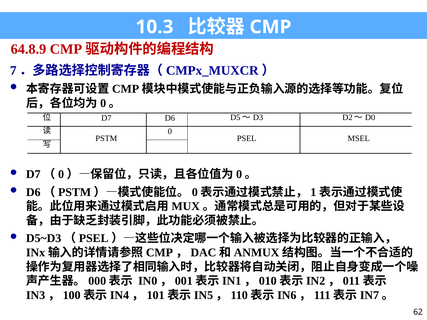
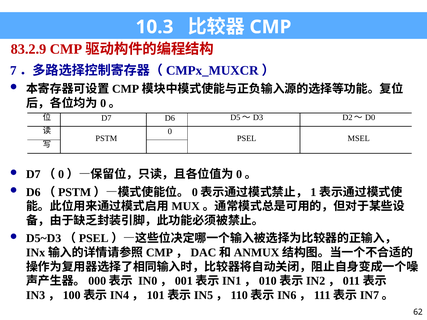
64.8.9: 64.8.9 -> 83.2.9
